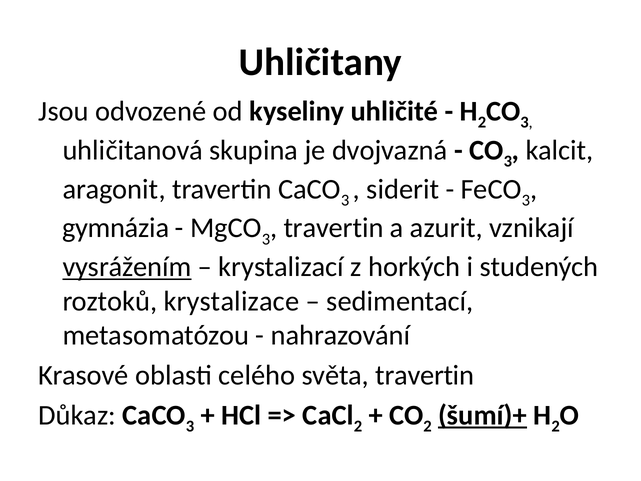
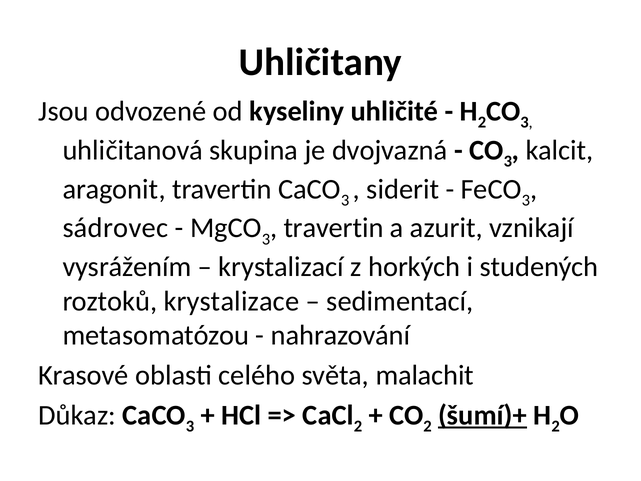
gymnázia: gymnázia -> sádrovec
vysrážením underline: present -> none
světa travertin: travertin -> malachit
